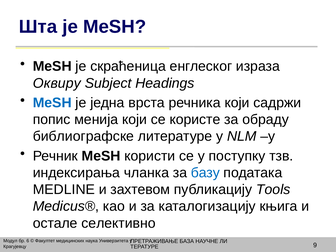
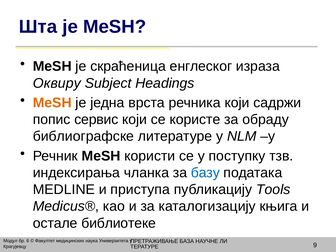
MeSH at (52, 103) colour: blue -> orange
менија: менија -> сервис
захтевом: захтевом -> приступа
селективно: селективно -> библиотеке
